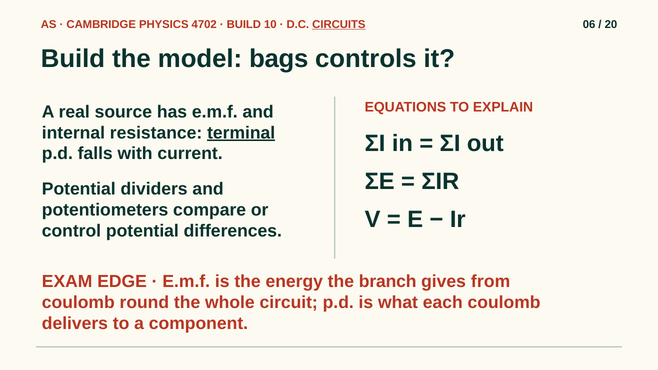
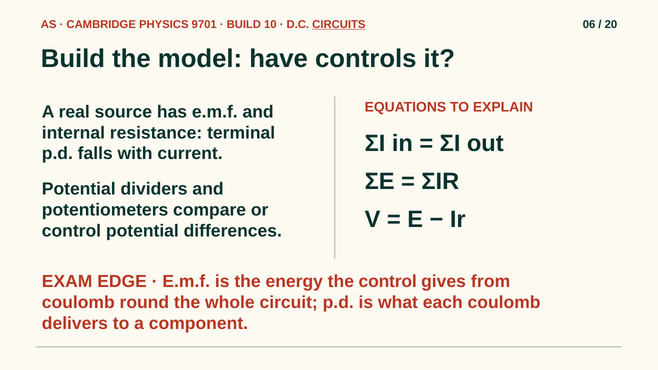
4702: 4702 -> 9701
bags: bags -> have
terminal underline: present -> none
the branch: branch -> control
